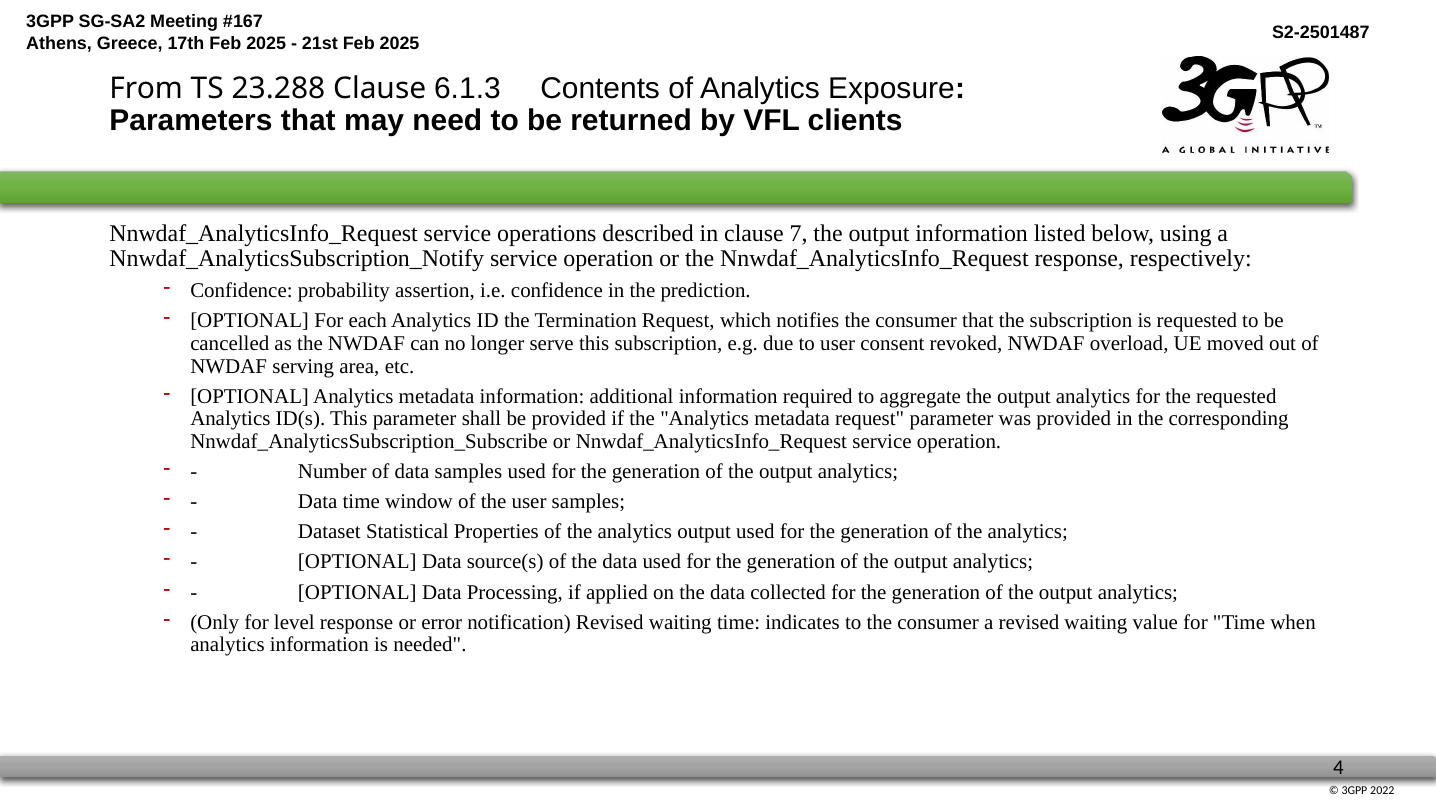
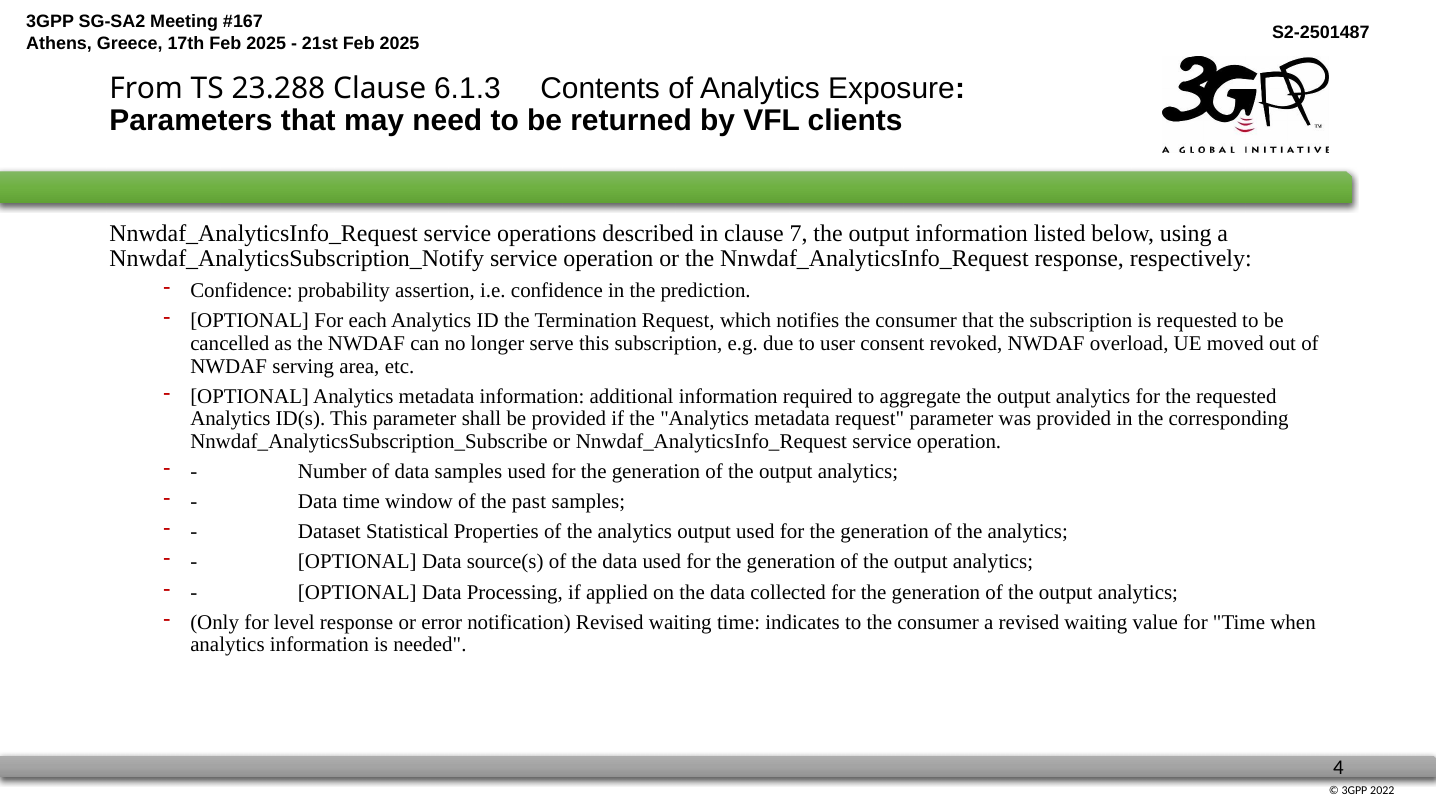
the user: user -> past
